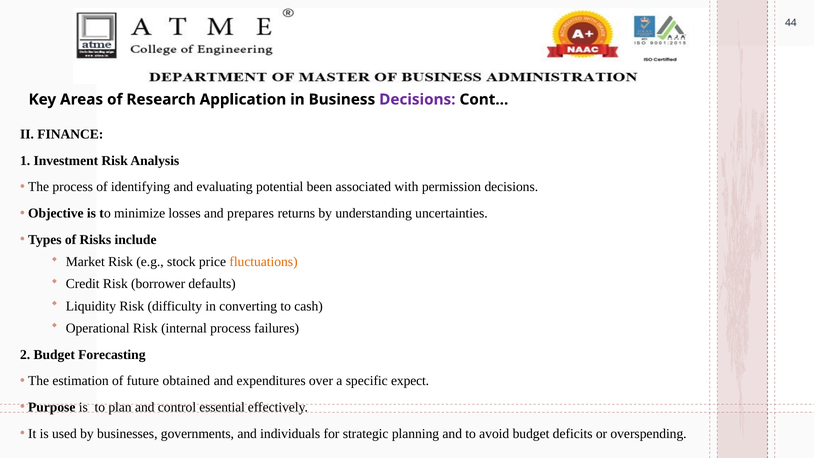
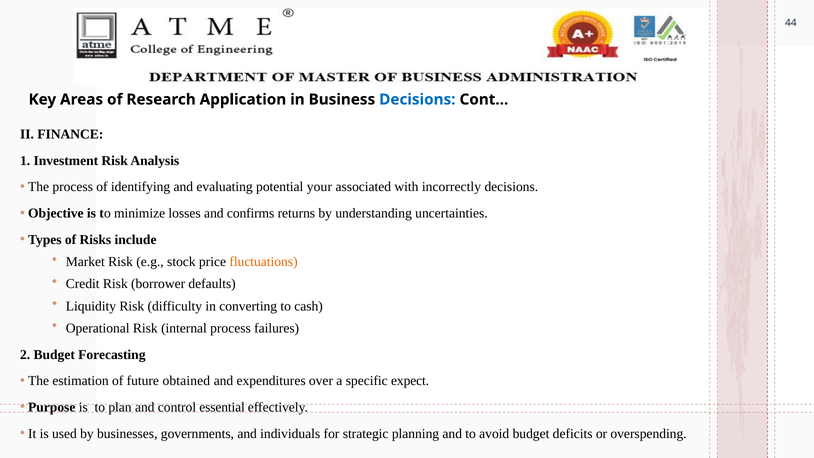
Decisions at (417, 99) colour: purple -> blue
been: been -> your
permission: permission -> incorrectly
prepares: prepares -> confirms
